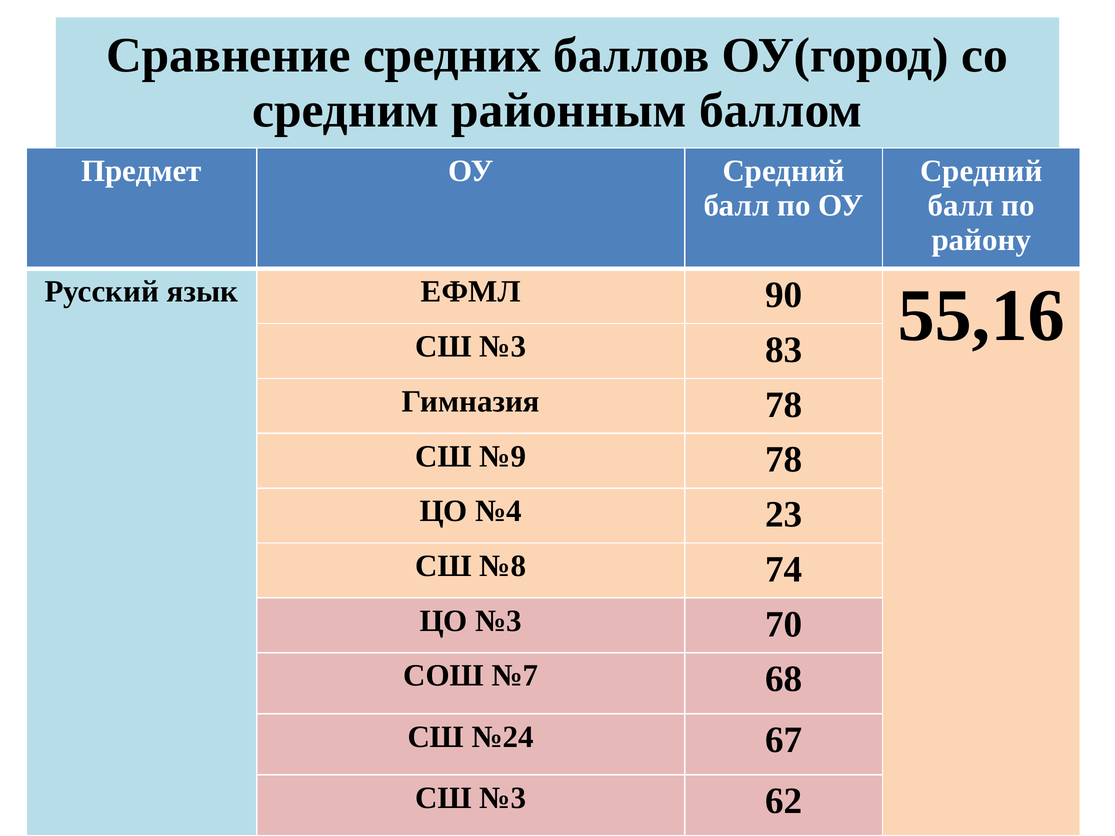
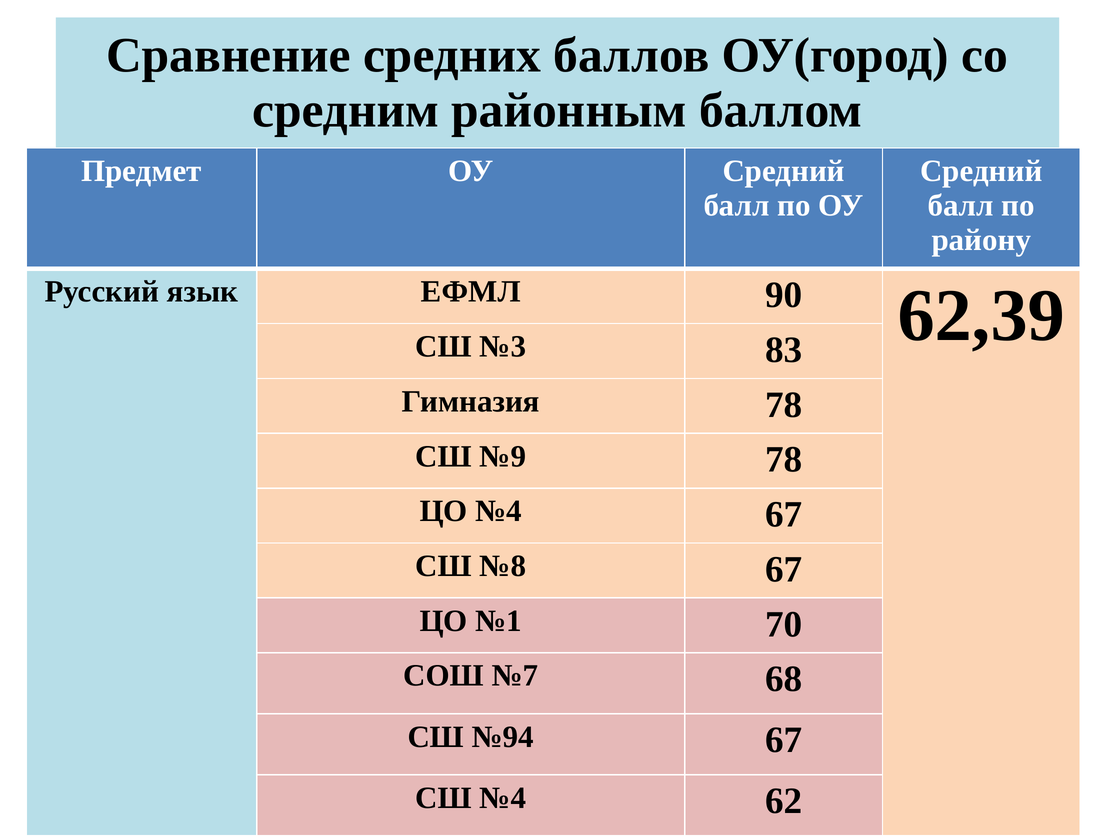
55,16: 55,16 -> 62,39
№4 23: 23 -> 67
№8 74: 74 -> 67
ЦО №3: №3 -> №1
№24: №24 -> №94
№3 at (503, 798): №3 -> №4
